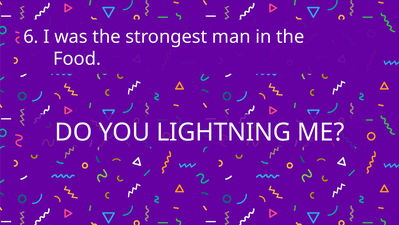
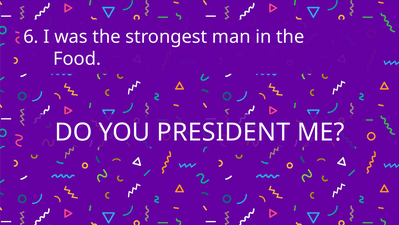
LIGHTNING: LIGHTNING -> PRESIDENT
